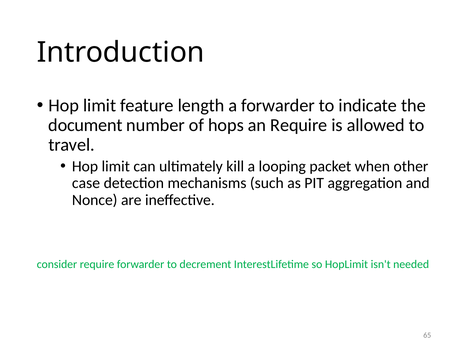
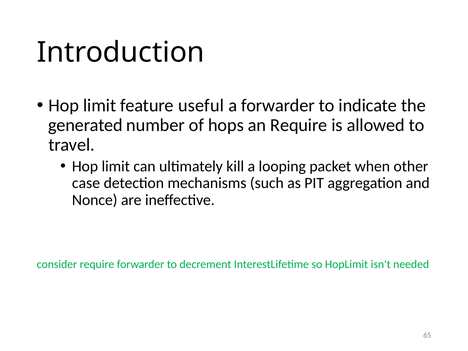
length: length -> useful
document: document -> generated
